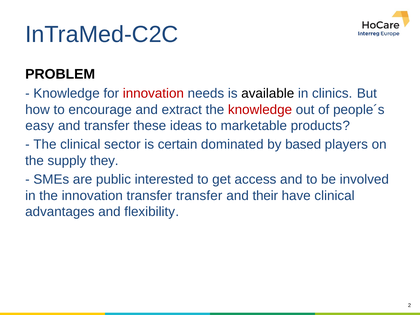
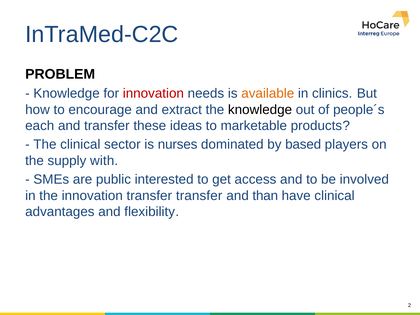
available colour: black -> orange
knowledge at (260, 110) colour: red -> black
easy: easy -> each
certain: certain -> nurses
they: they -> with
their: their -> than
